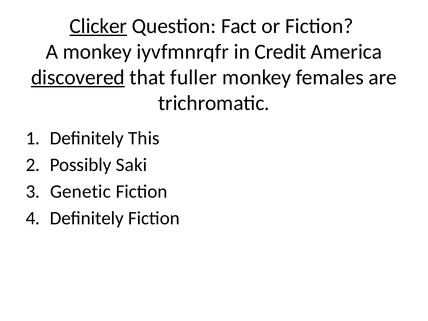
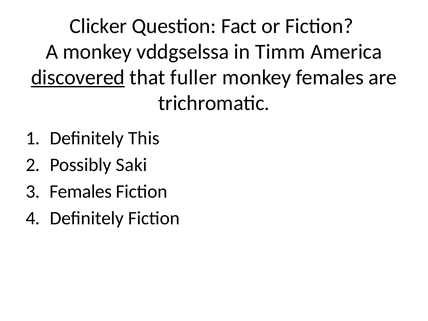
Clicker underline: present -> none
iyvfmnrqfr: iyvfmnrqfr -> vddgselssa
Credit: Credit -> Timm
Genetic at (81, 192): Genetic -> Females
